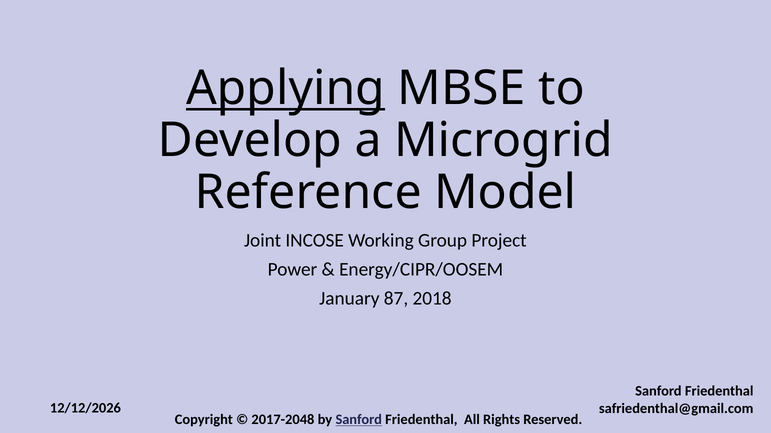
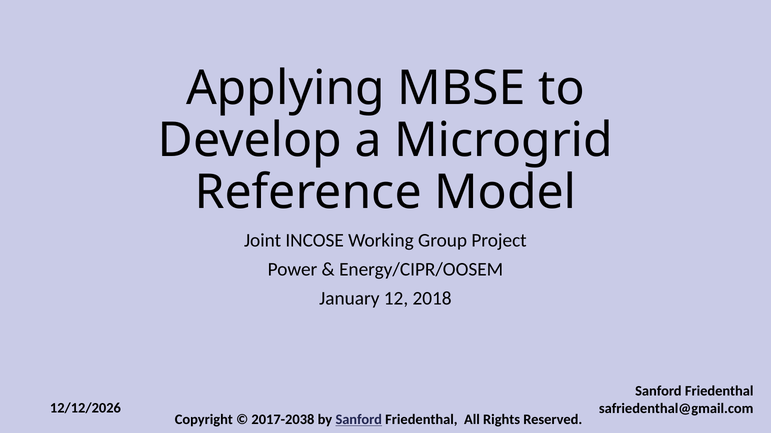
Applying underline: present -> none
87: 87 -> 12
2017-2048: 2017-2048 -> 2017-2038
